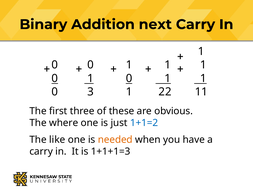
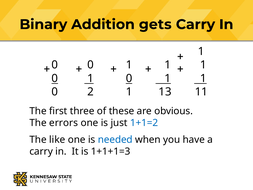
next: next -> gets
3: 3 -> 2
22: 22 -> 13
where: where -> errors
needed colour: orange -> blue
